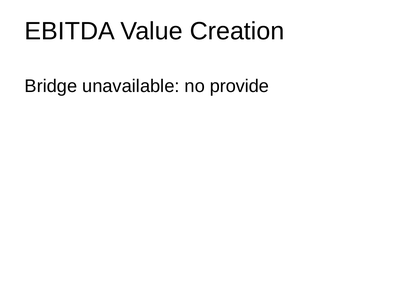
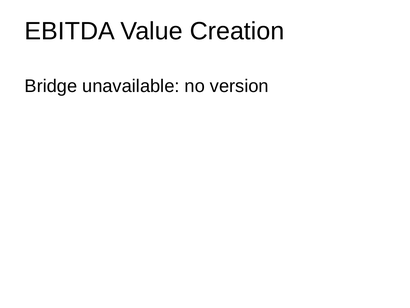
provide: provide -> version
